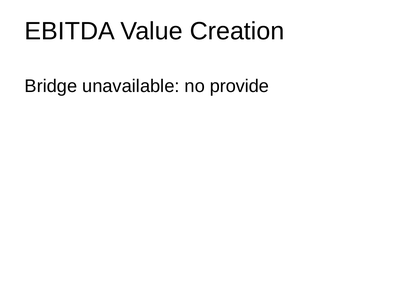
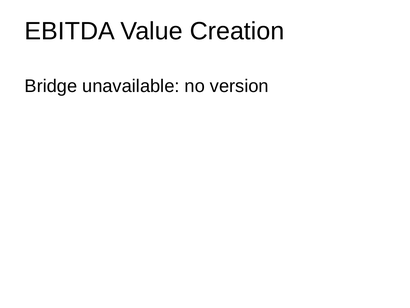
provide: provide -> version
